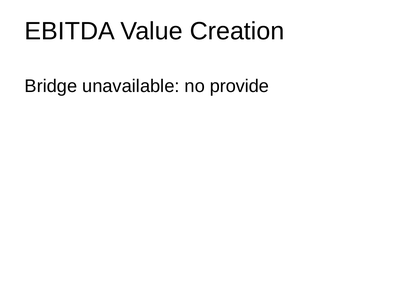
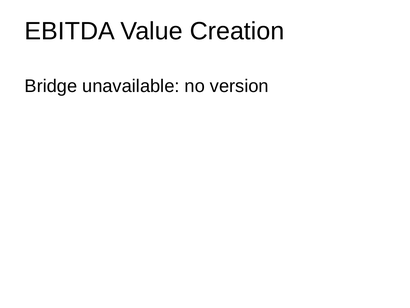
provide: provide -> version
